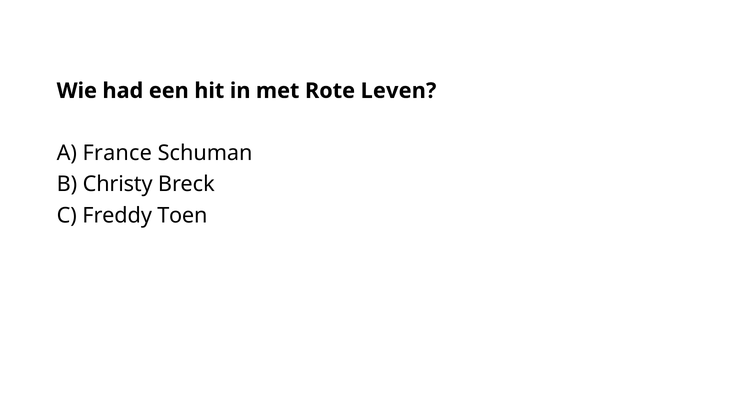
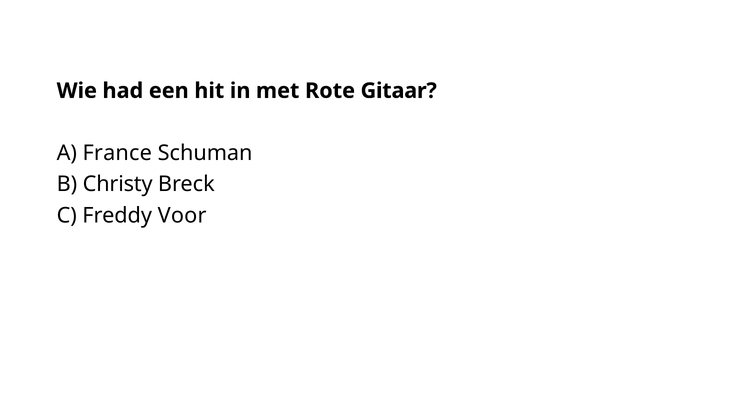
Leven: Leven -> Gitaar
Toen: Toen -> Voor
